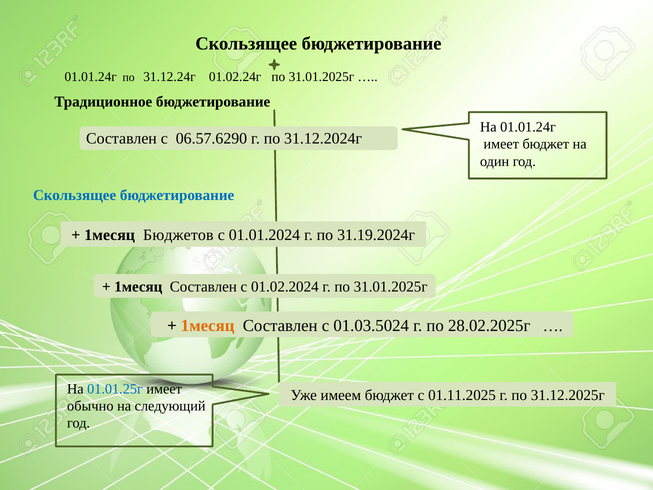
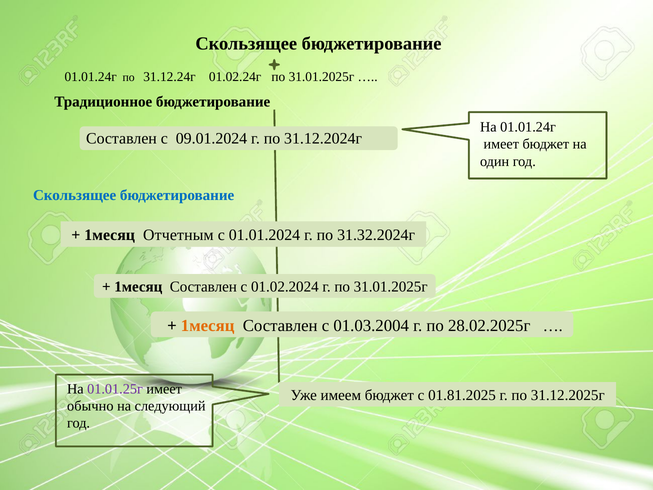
06.57.6290: 06.57.6290 -> 09.01.2024
Бюджетов: Бюджетов -> Отчетным
31.19.2024г: 31.19.2024г -> 31.32.2024г
01.03.5024: 01.03.5024 -> 01.03.2004
01.01.25г colour: blue -> purple
01.11.2025: 01.11.2025 -> 01.81.2025
